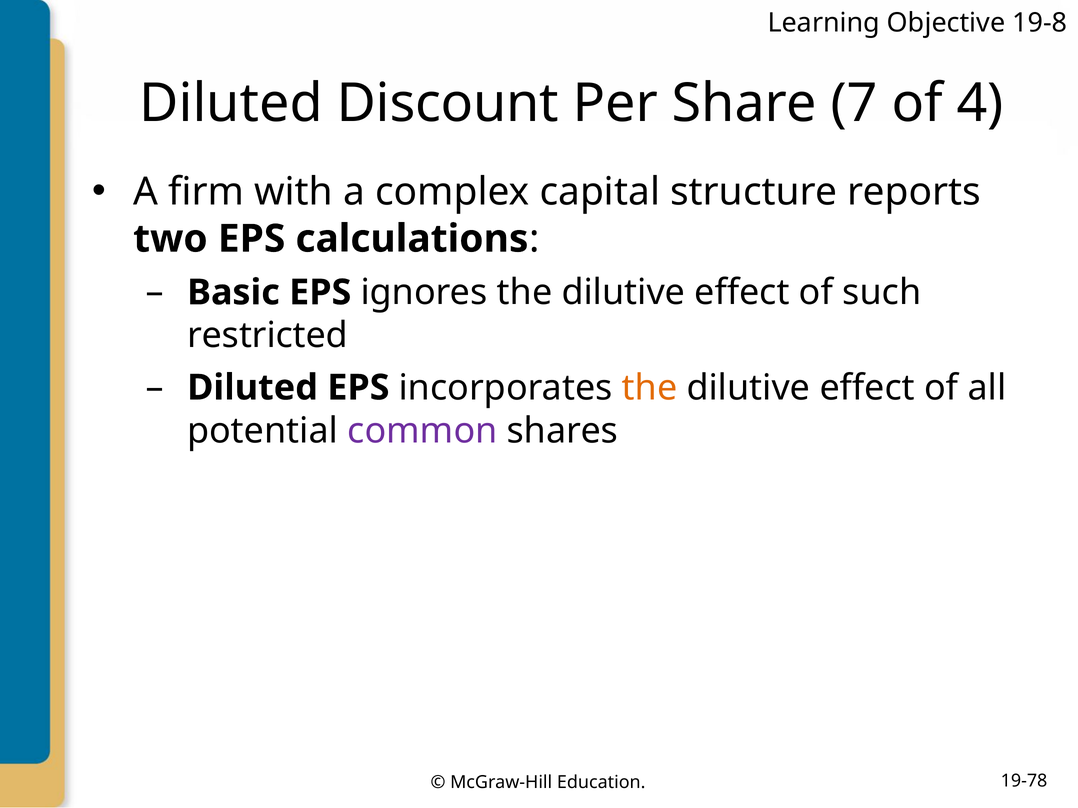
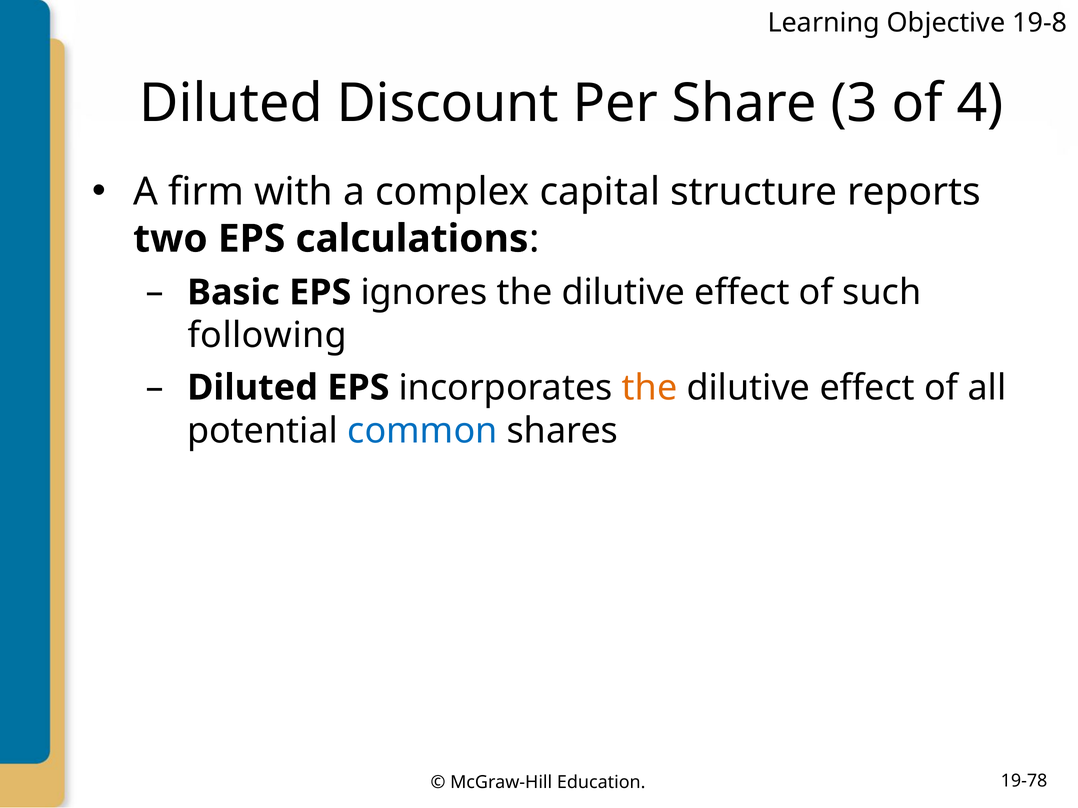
7: 7 -> 3
restricted: restricted -> following
common colour: purple -> blue
